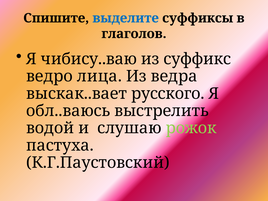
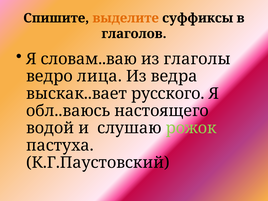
выделите colour: blue -> orange
чибису..ваю: чибису..ваю -> словам..ваю
суффикс: суффикс -> глаголы
выстрелить: выстрелить -> настоящего
